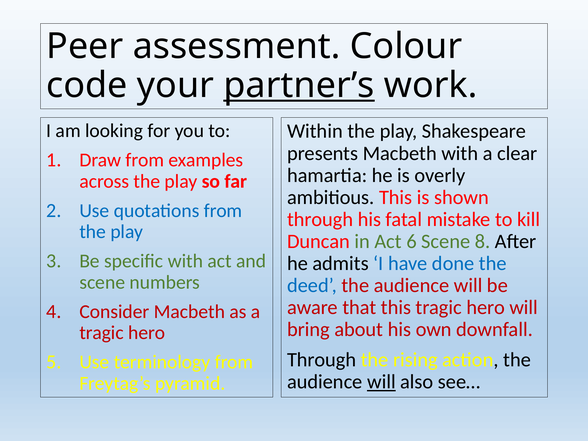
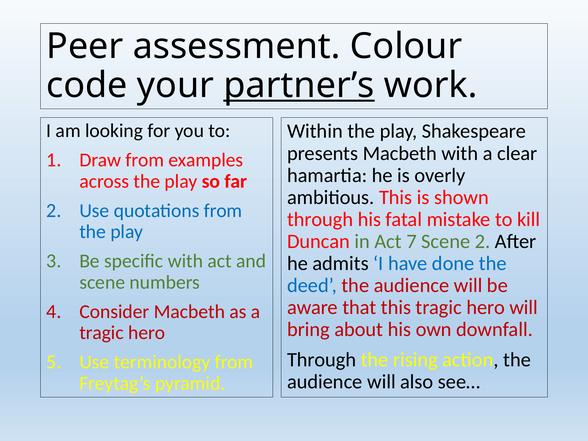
6: 6 -> 7
Scene 8: 8 -> 2
will at (381, 382) underline: present -> none
